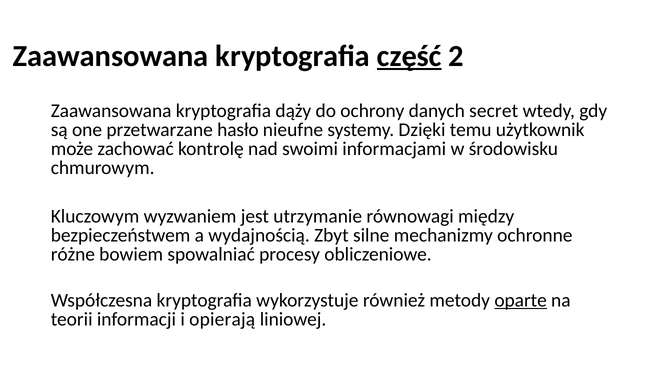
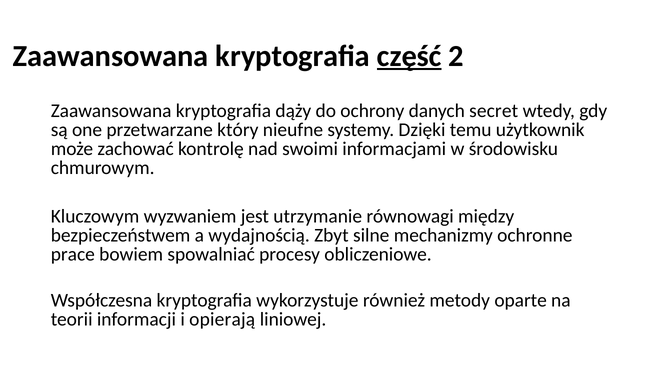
hasło: hasło -> który
różne: różne -> prace
oparte underline: present -> none
